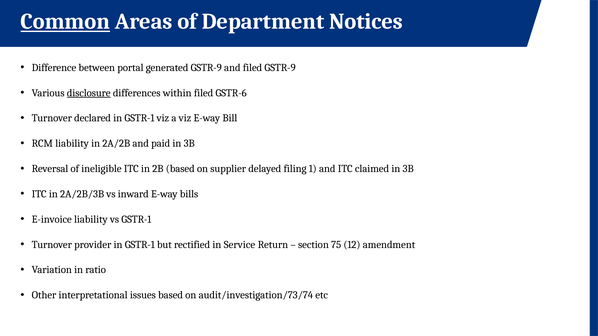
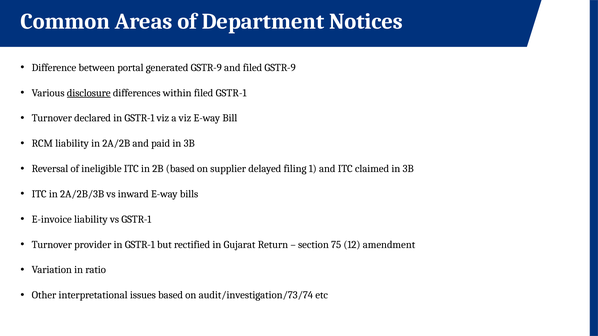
Common underline: present -> none
filed GSTR-6: GSTR-6 -> GSTR-1
Service: Service -> Gujarat
